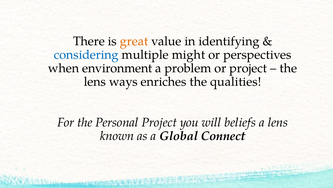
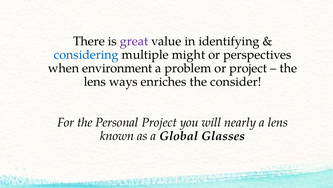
great colour: orange -> purple
qualities: qualities -> consider
beliefs: beliefs -> nearly
Connect: Connect -> Glasses
